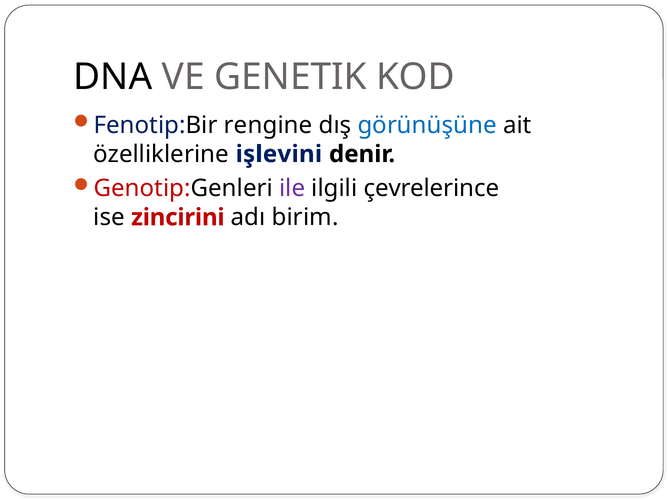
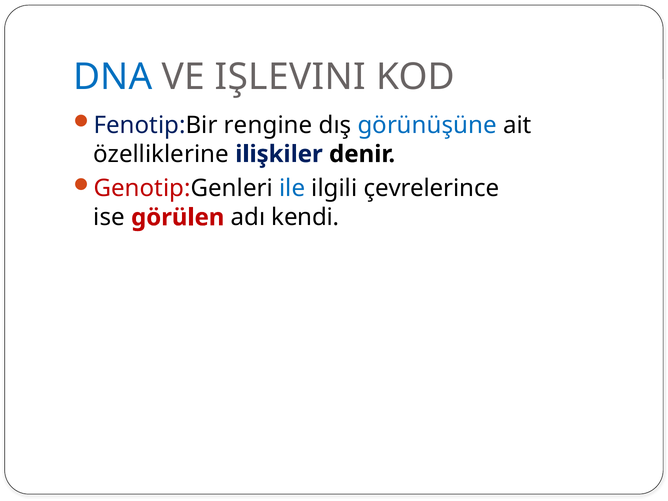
DNA colour: black -> blue
GENETIK: GENETIK -> IŞLEVINI
işlevini: işlevini -> ilişkiler
ile colour: purple -> blue
zincirini: zincirini -> görülen
birim: birim -> kendi
